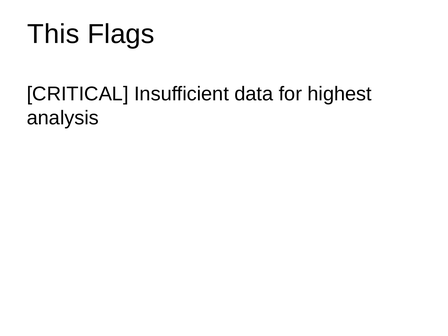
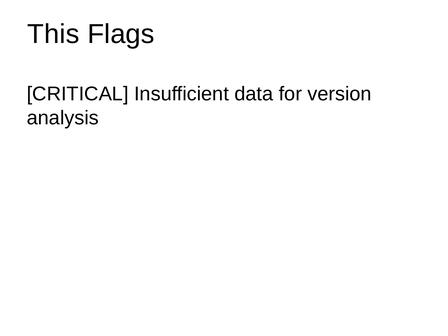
highest: highest -> version
